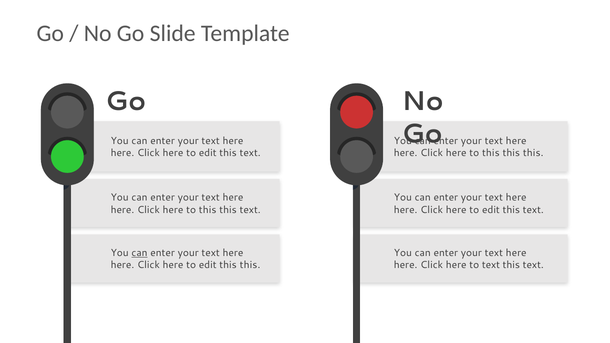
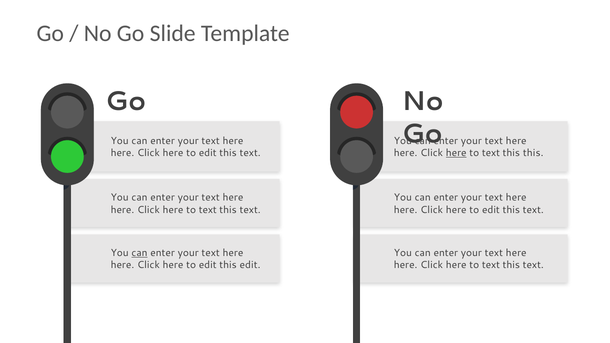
here at (456, 153) underline: none -> present
this at (491, 153): this -> text
this at (208, 210): this -> text
edit this this: this -> edit
